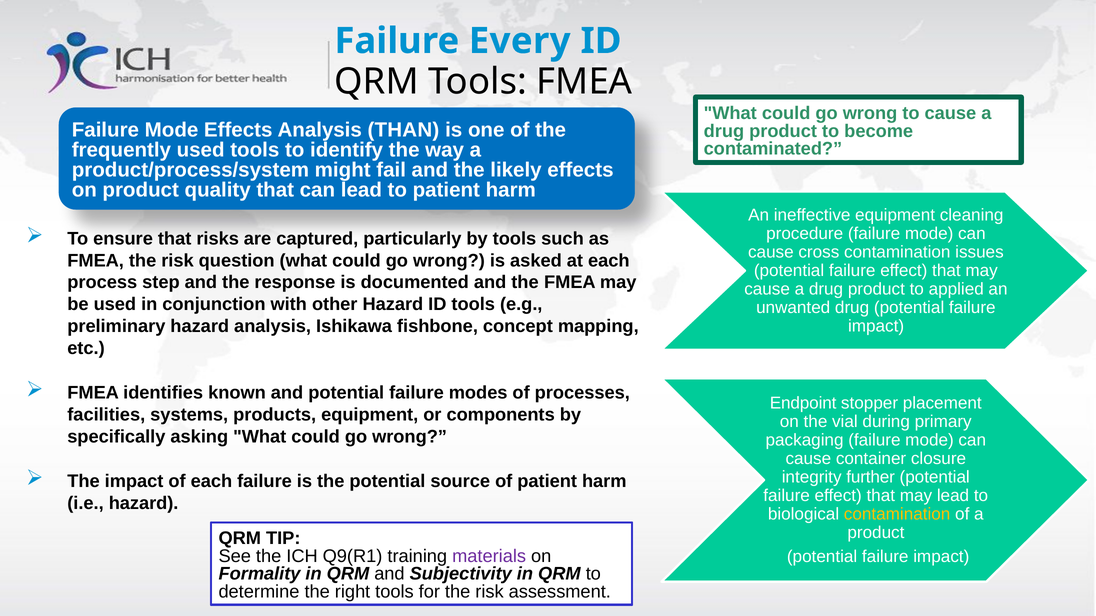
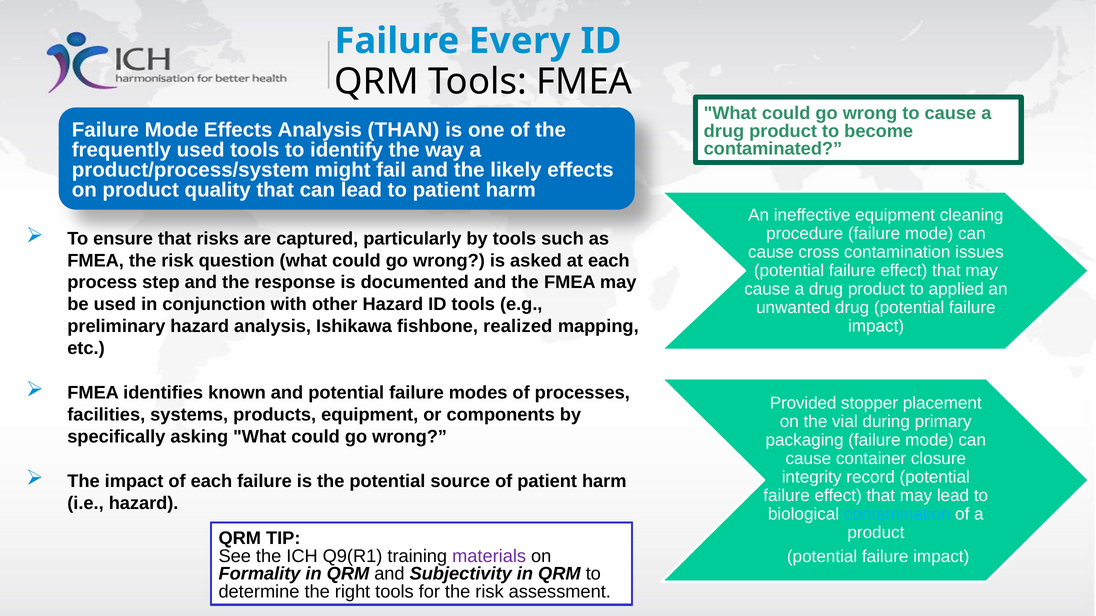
concept: concept -> realized
Endpoint: Endpoint -> Provided
further: further -> record
contamination at (897, 514) colour: yellow -> light blue
